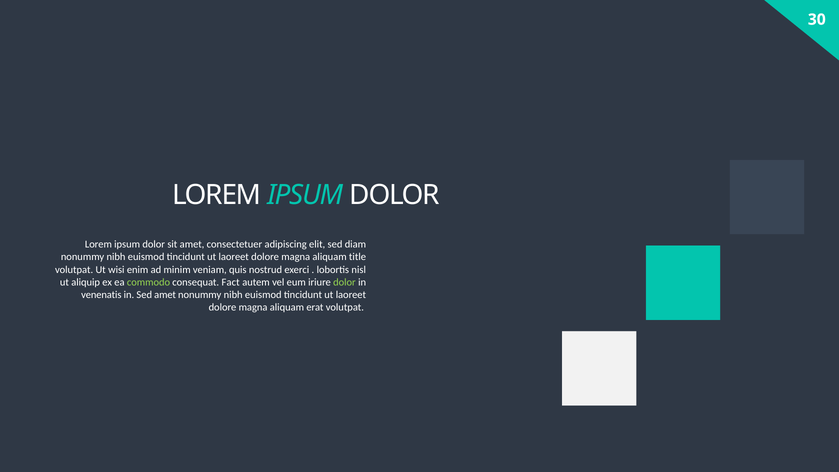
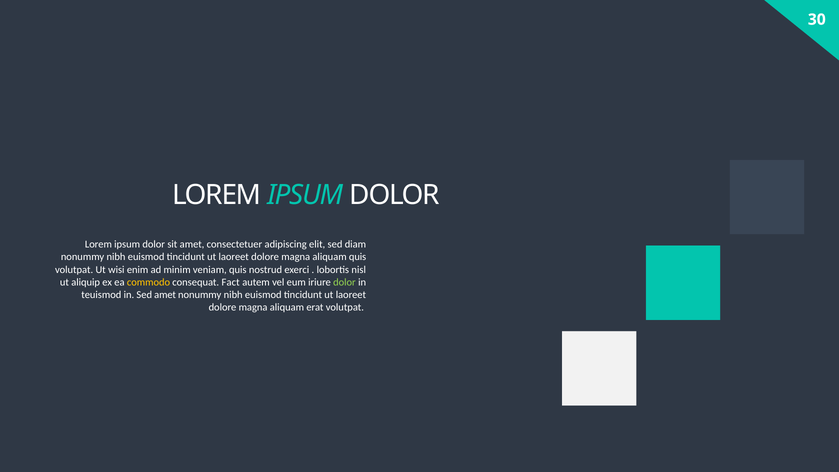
aliquam title: title -> quis
commodo colour: light green -> yellow
venenatis: venenatis -> teuismod
